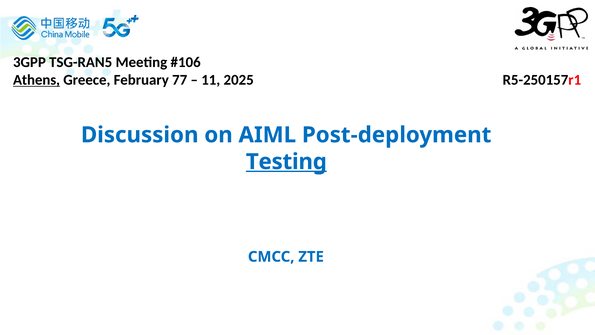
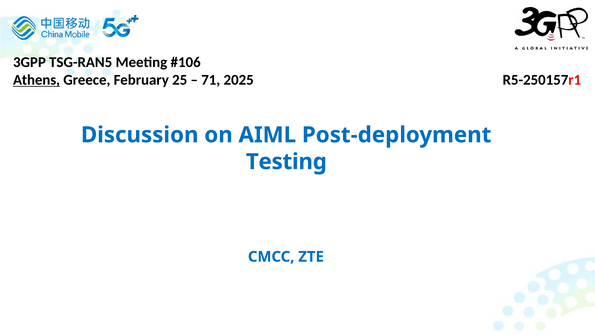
77: 77 -> 25
11: 11 -> 71
Testing underline: present -> none
